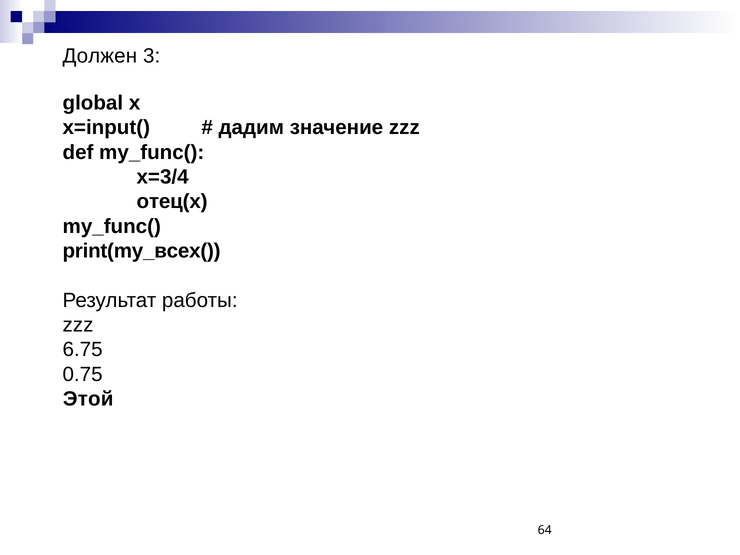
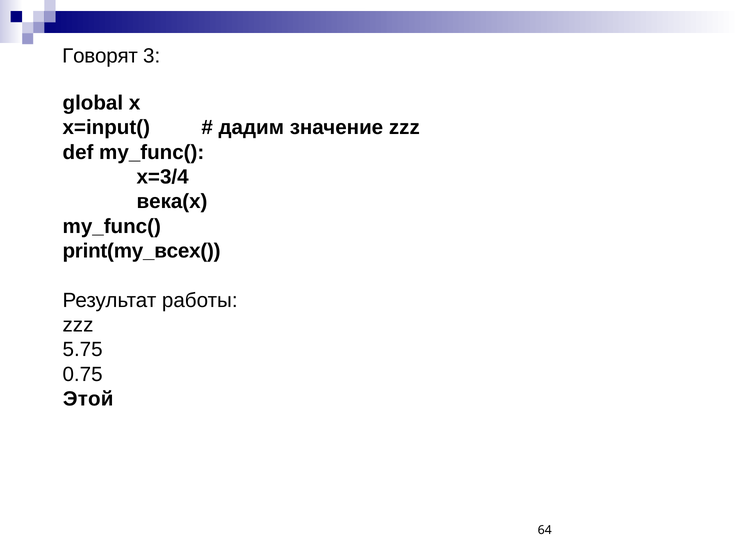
Должен: Должен -> Говорят
отец(x: отец(x -> века(x
6.75: 6.75 -> 5.75
